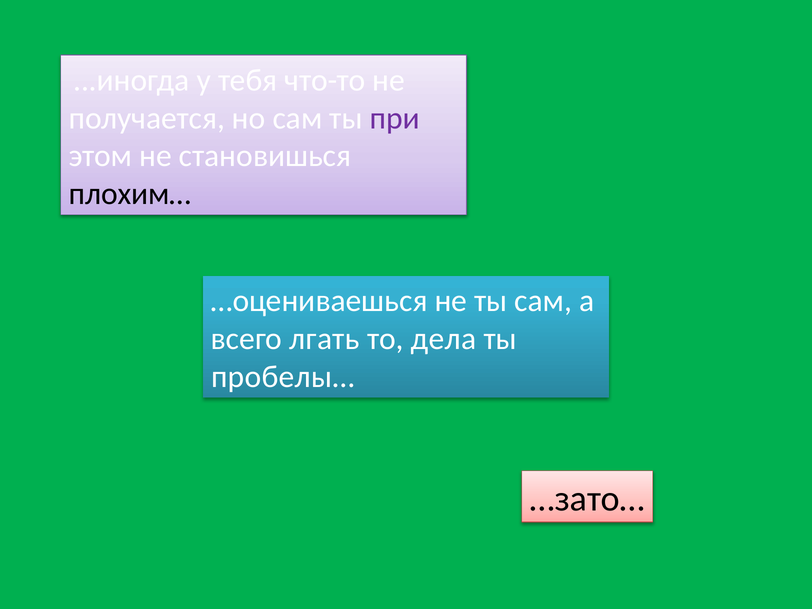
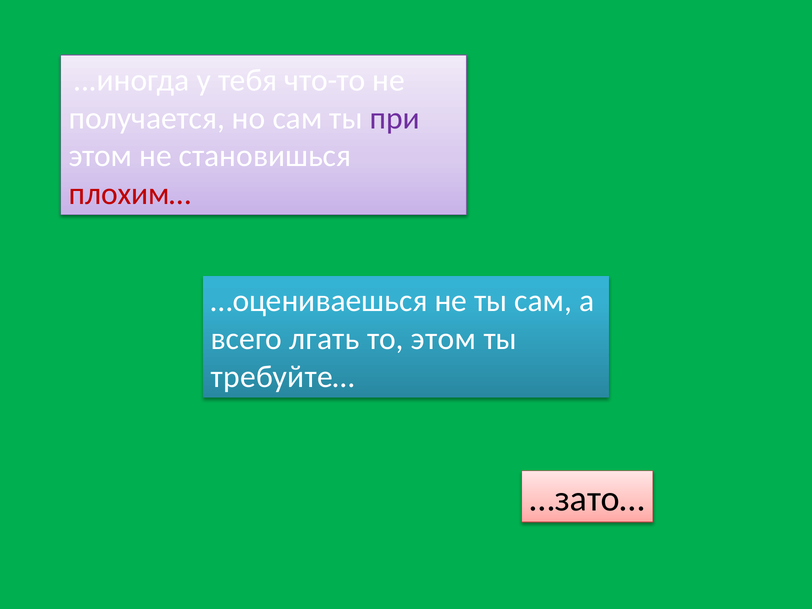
плохим… colour: black -> red
то дела: дела -> этом
пробелы…: пробелы… -> требуйте…
